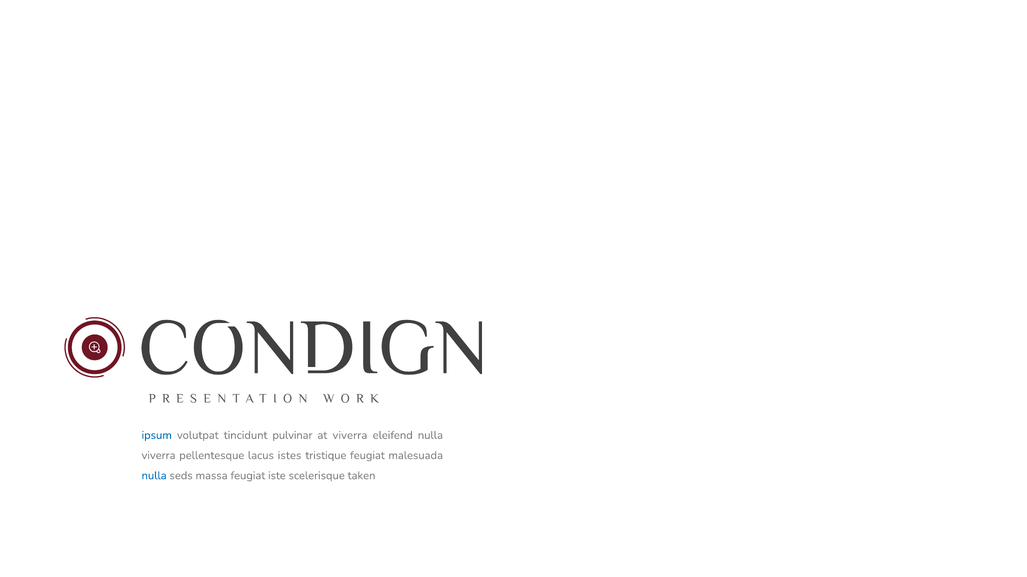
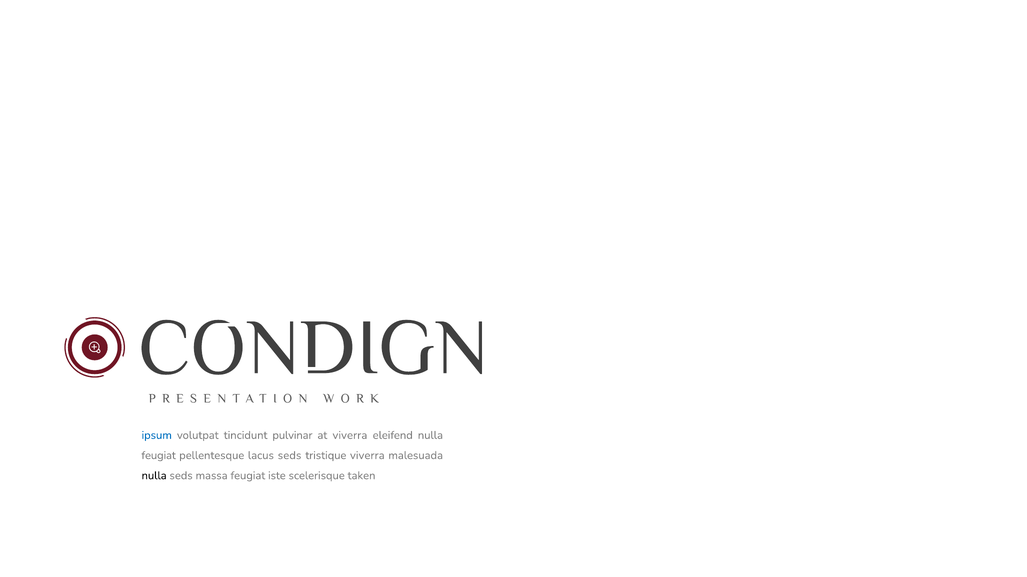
viverra at (159, 456): viverra -> feugiat
lacus istes: istes -> seds
tristique feugiat: feugiat -> viverra
nulla at (154, 476) colour: blue -> black
